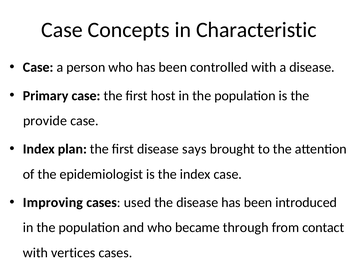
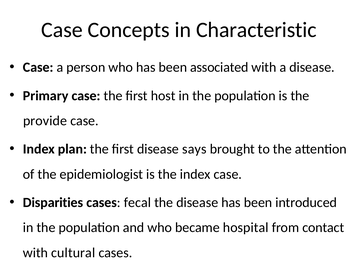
controlled: controlled -> associated
Improving: Improving -> Disparities
used: used -> fecal
through: through -> hospital
vertices: vertices -> cultural
